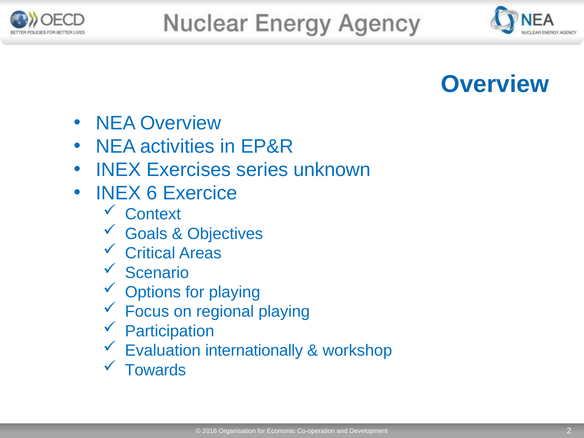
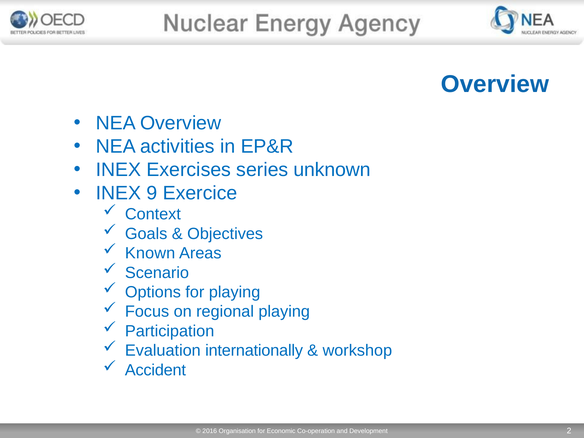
6: 6 -> 9
Critical: Critical -> Known
Towards: Towards -> Accident
